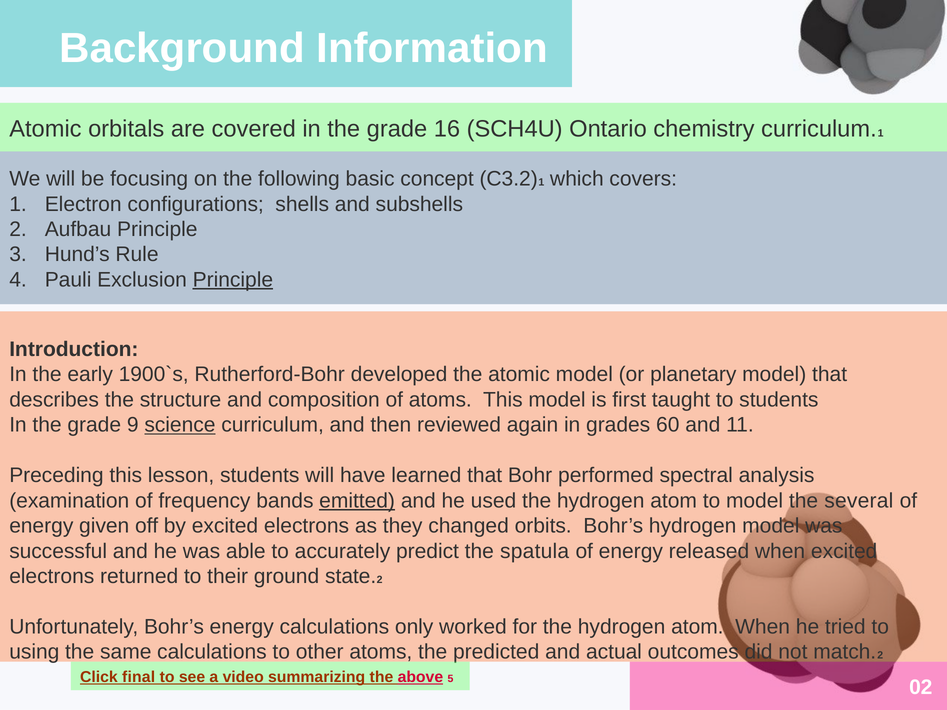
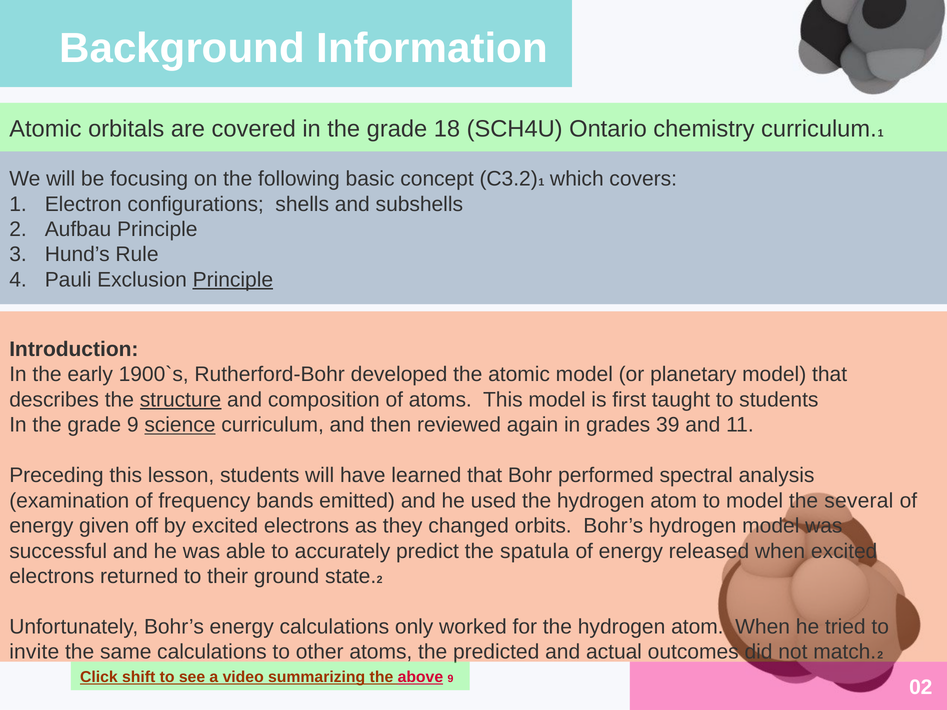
16: 16 -> 18
structure underline: none -> present
60: 60 -> 39
emitted underline: present -> none
using: using -> invite
final: final -> shift
above 5: 5 -> 9
